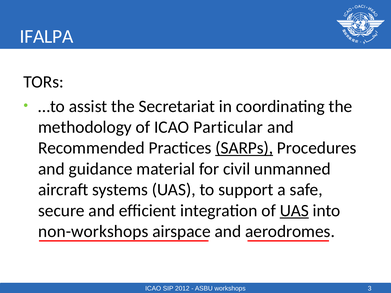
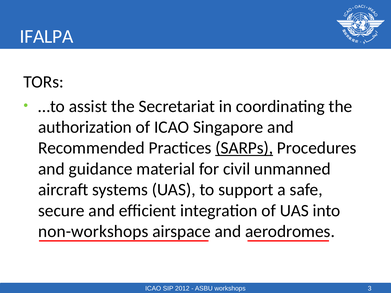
methodology: methodology -> authorization
Particular: Particular -> Singapore
UAS at (294, 211) underline: present -> none
